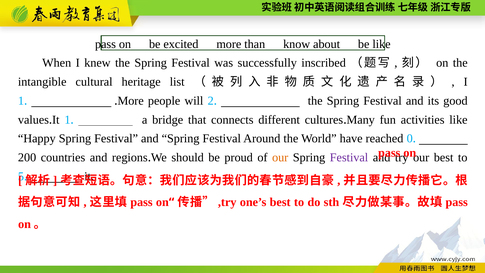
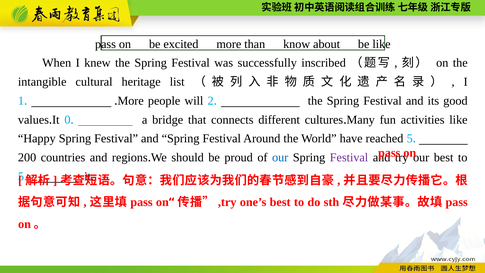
It 1: 1 -> 0
reached 0: 0 -> 5
our at (280, 157) colour: orange -> blue
